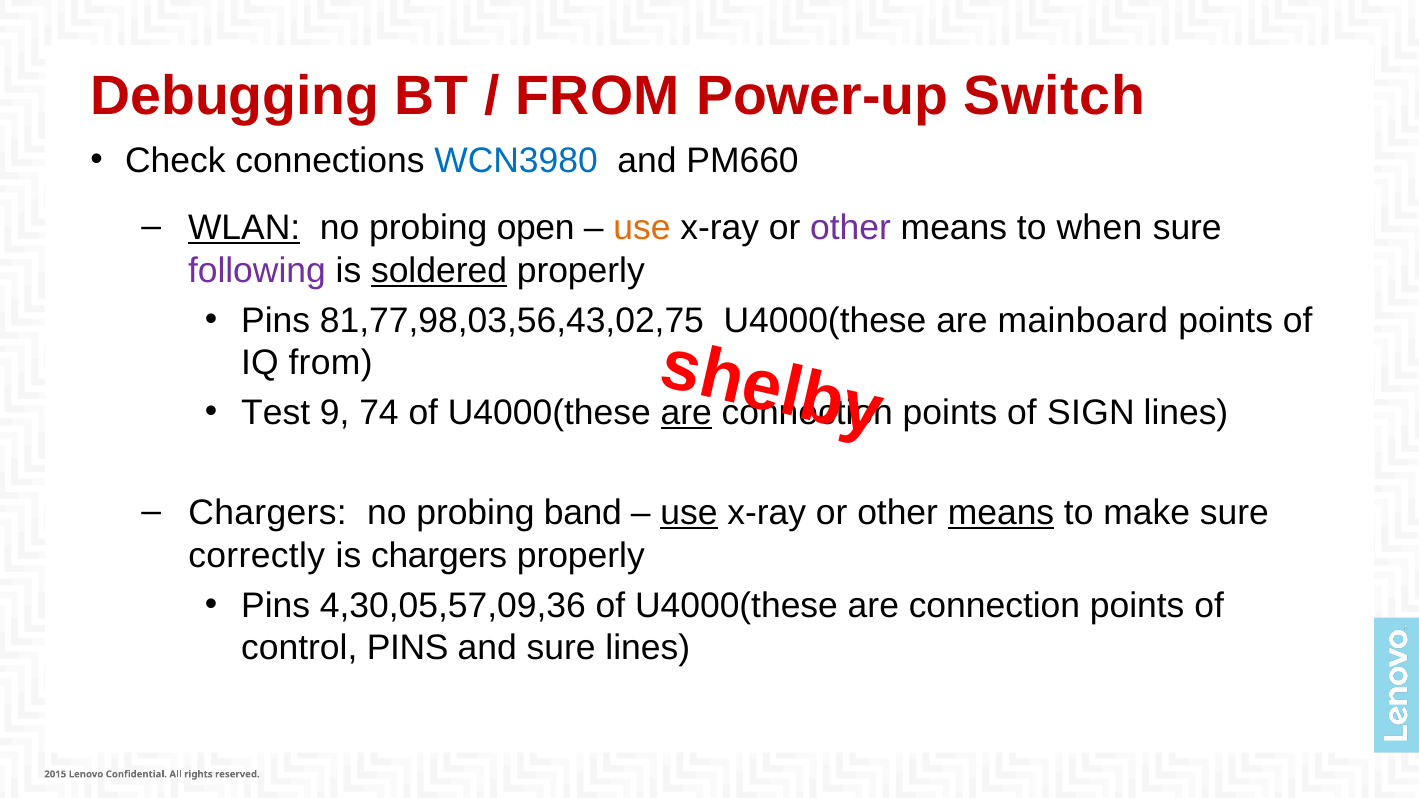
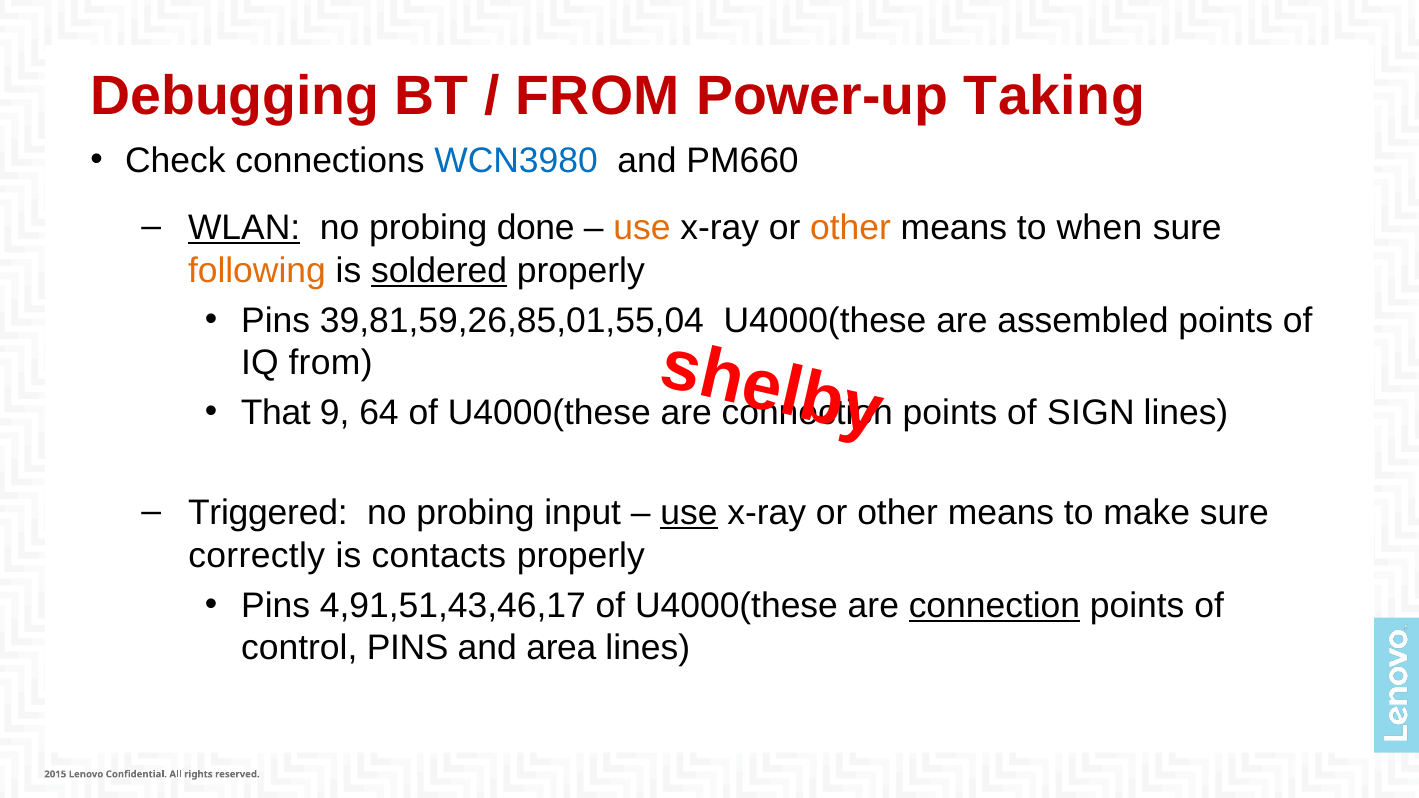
Switch: Switch -> Taking
open: open -> done
other at (851, 228) colour: purple -> orange
following colour: purple -> orange
81,77,98,03,56,43,02,75: 81,77,98,03,56,43,02,75 -> 39,81,59,26,85,01,55,04
mainboard: mainboard -> assembled
Test: Test -> That
74: 74 -> 64
are at (686, 413) underline: present -> none
Chargers at (268, 513): Chargers -> Triggered
band: band -> input
means at (1001, 513) underline: present -> none
is chargers: chargers -> contacts
4,30,05,57,09,36: 4,30,05,57,09,36 -> 4,91,51,43,46,17
connection at (994, 606) underline: none -> present
and sure: sure -> area
